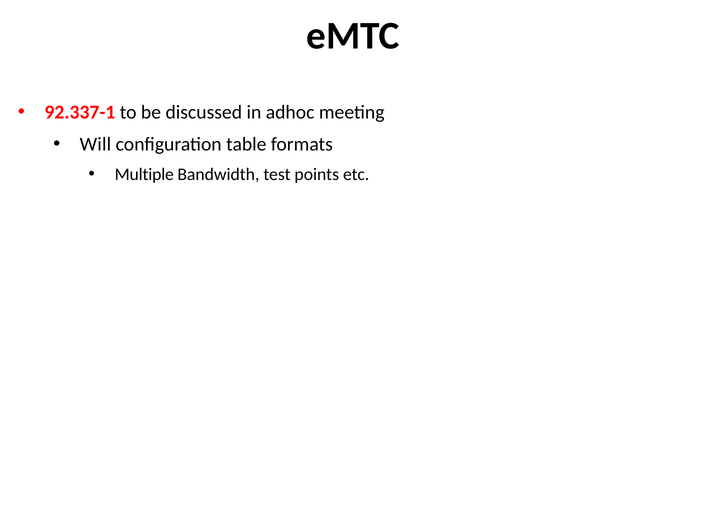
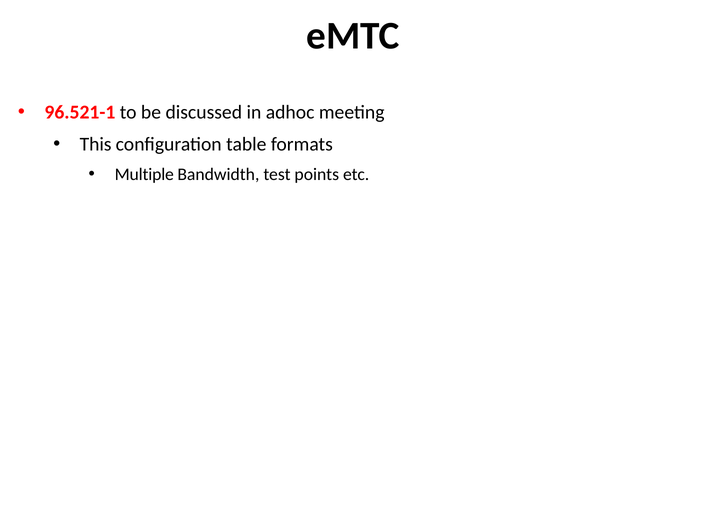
92.337-1: 92.337-1 -> 96.521-1
Will: Will -> This
